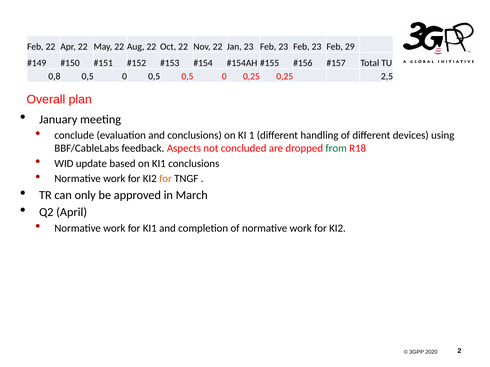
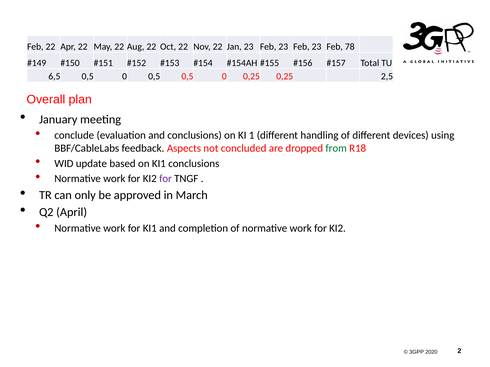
29: 29 -> 78
0,8: 0,8 -> 6,5
for at (166, 179) colour: orange -> purple
